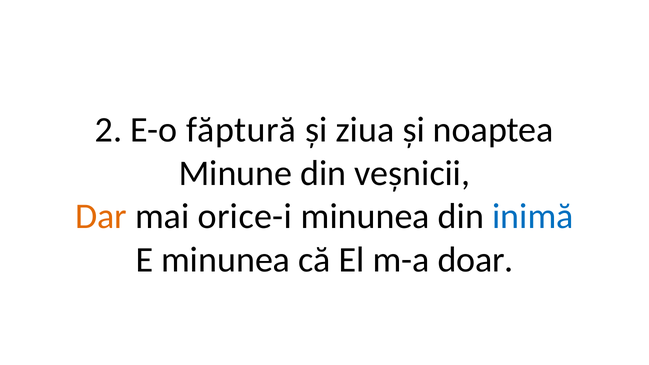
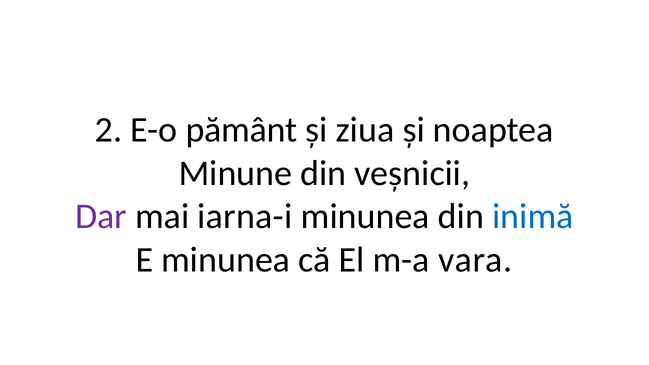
făptură: făptură -> pământ
Dar colour: orange -> purple
orice-i: orice-i -> iarna-i
doar: doar -> vara
